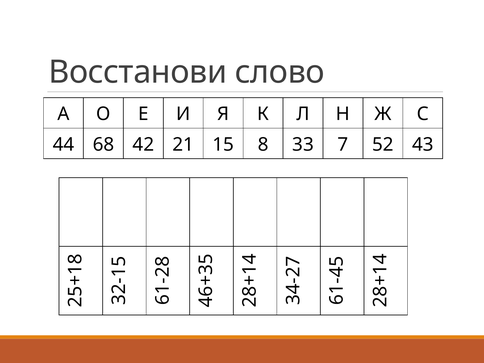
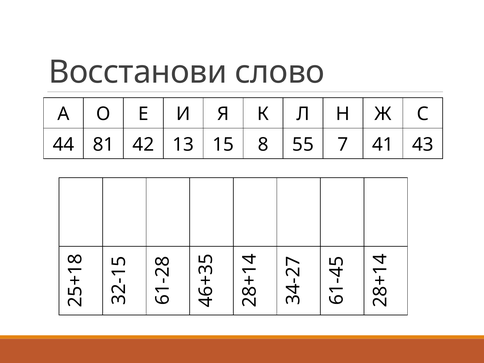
68: 68 -> 81
21: 21 -> 13
33: 33 -> 55
52: 52 -> 41
